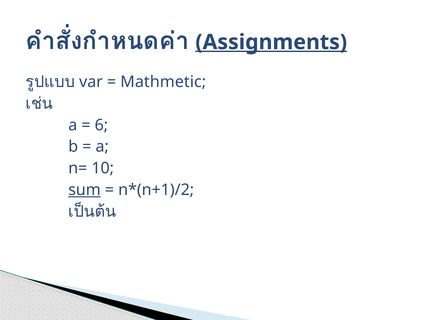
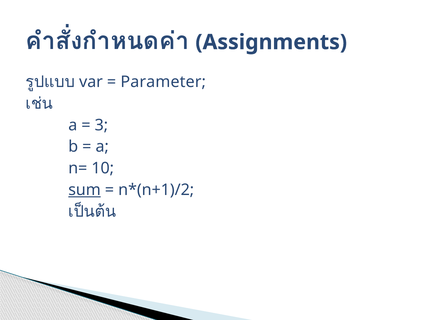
Assignments underline: present -> none
Mathmetic: Mathmetic -> Parameter
6: 6 -> 3
